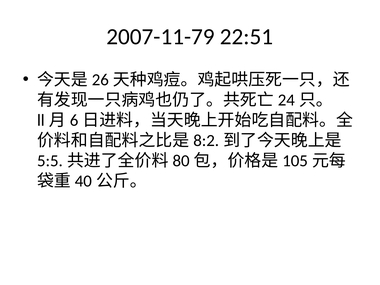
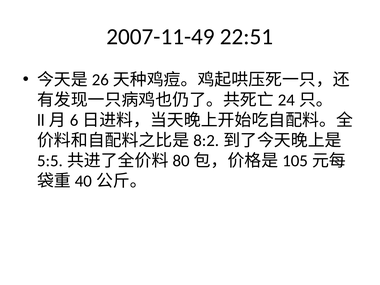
2007-11-79: 2007-11-79 -> 2007-11-49
